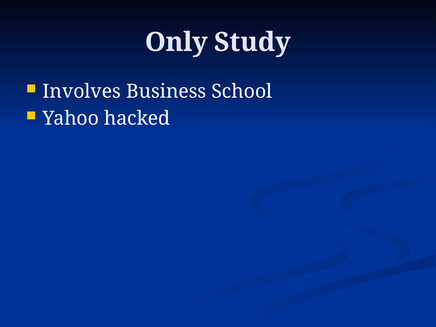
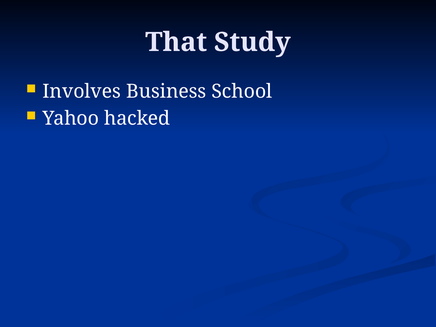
Only: Only -> That
